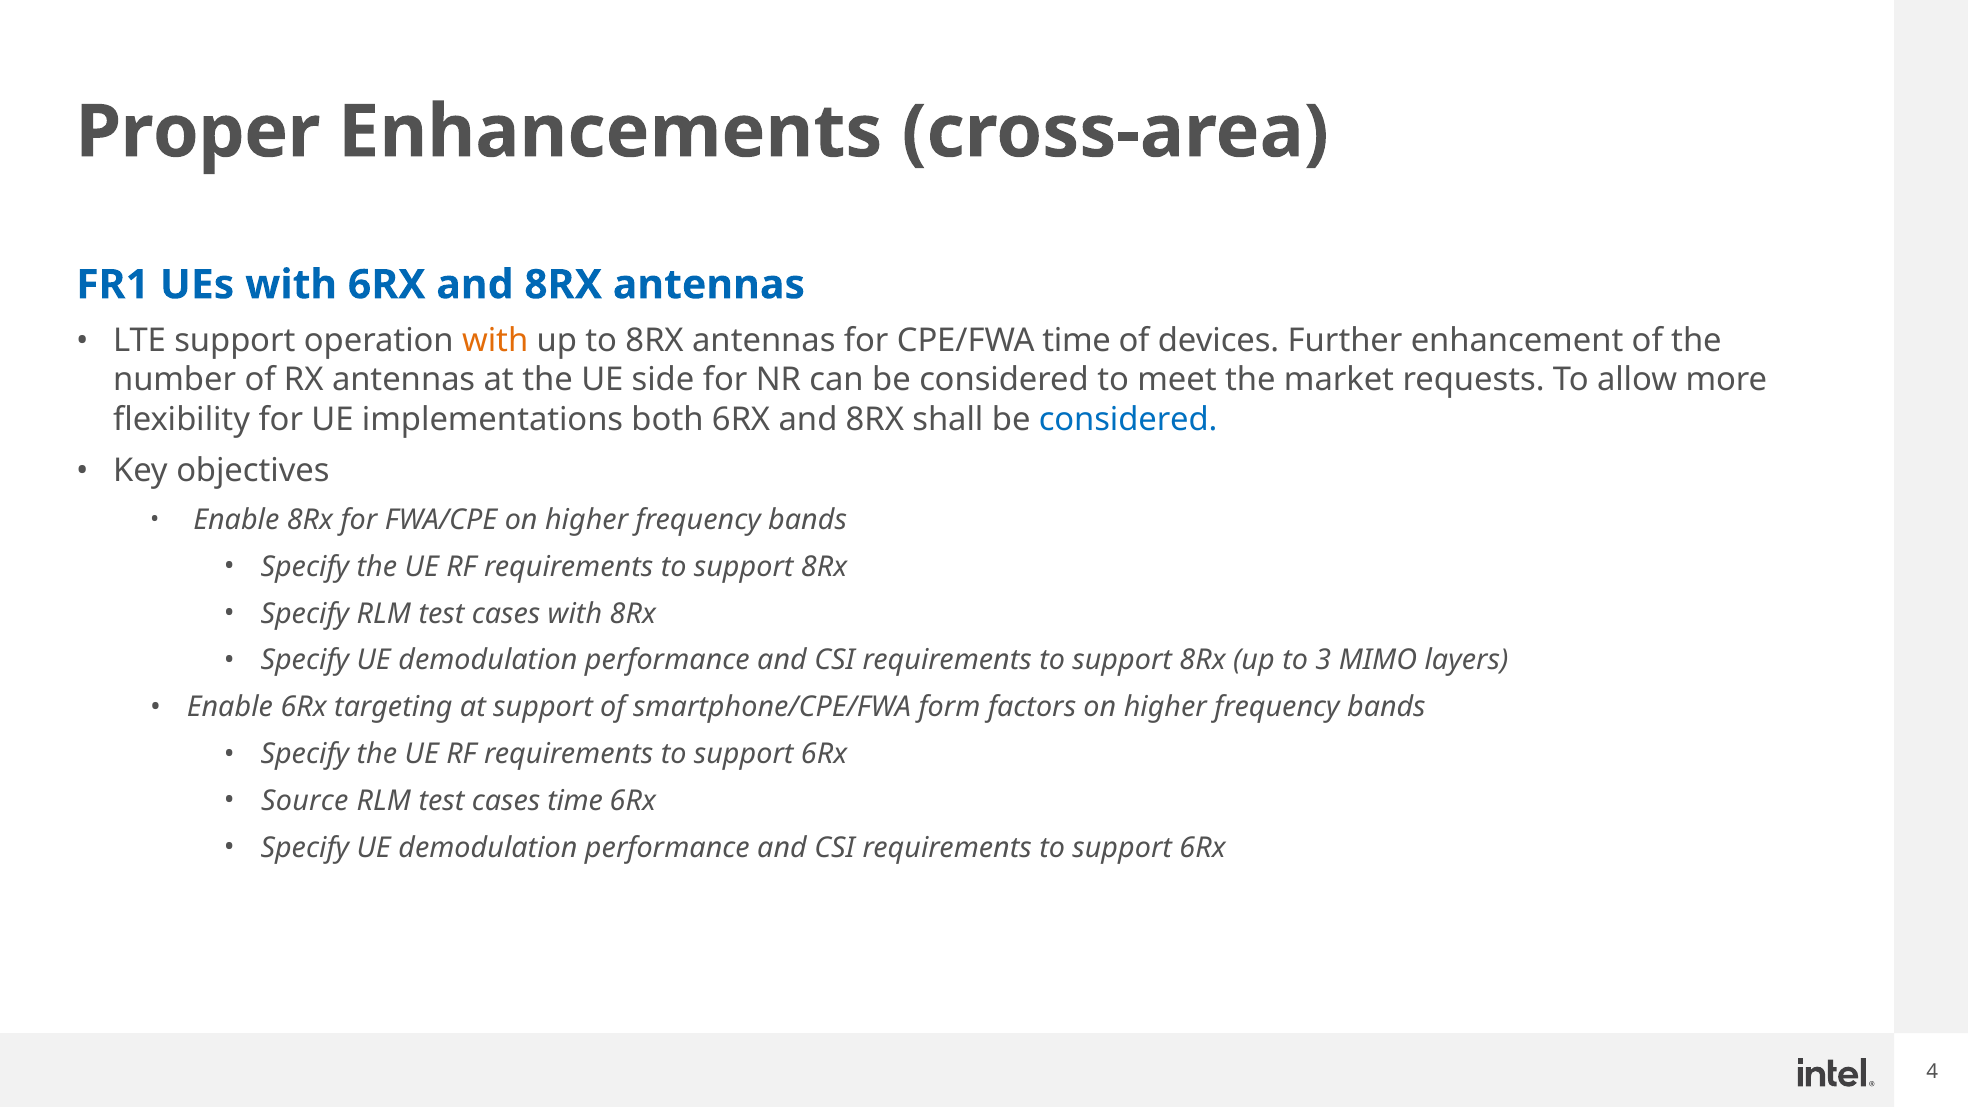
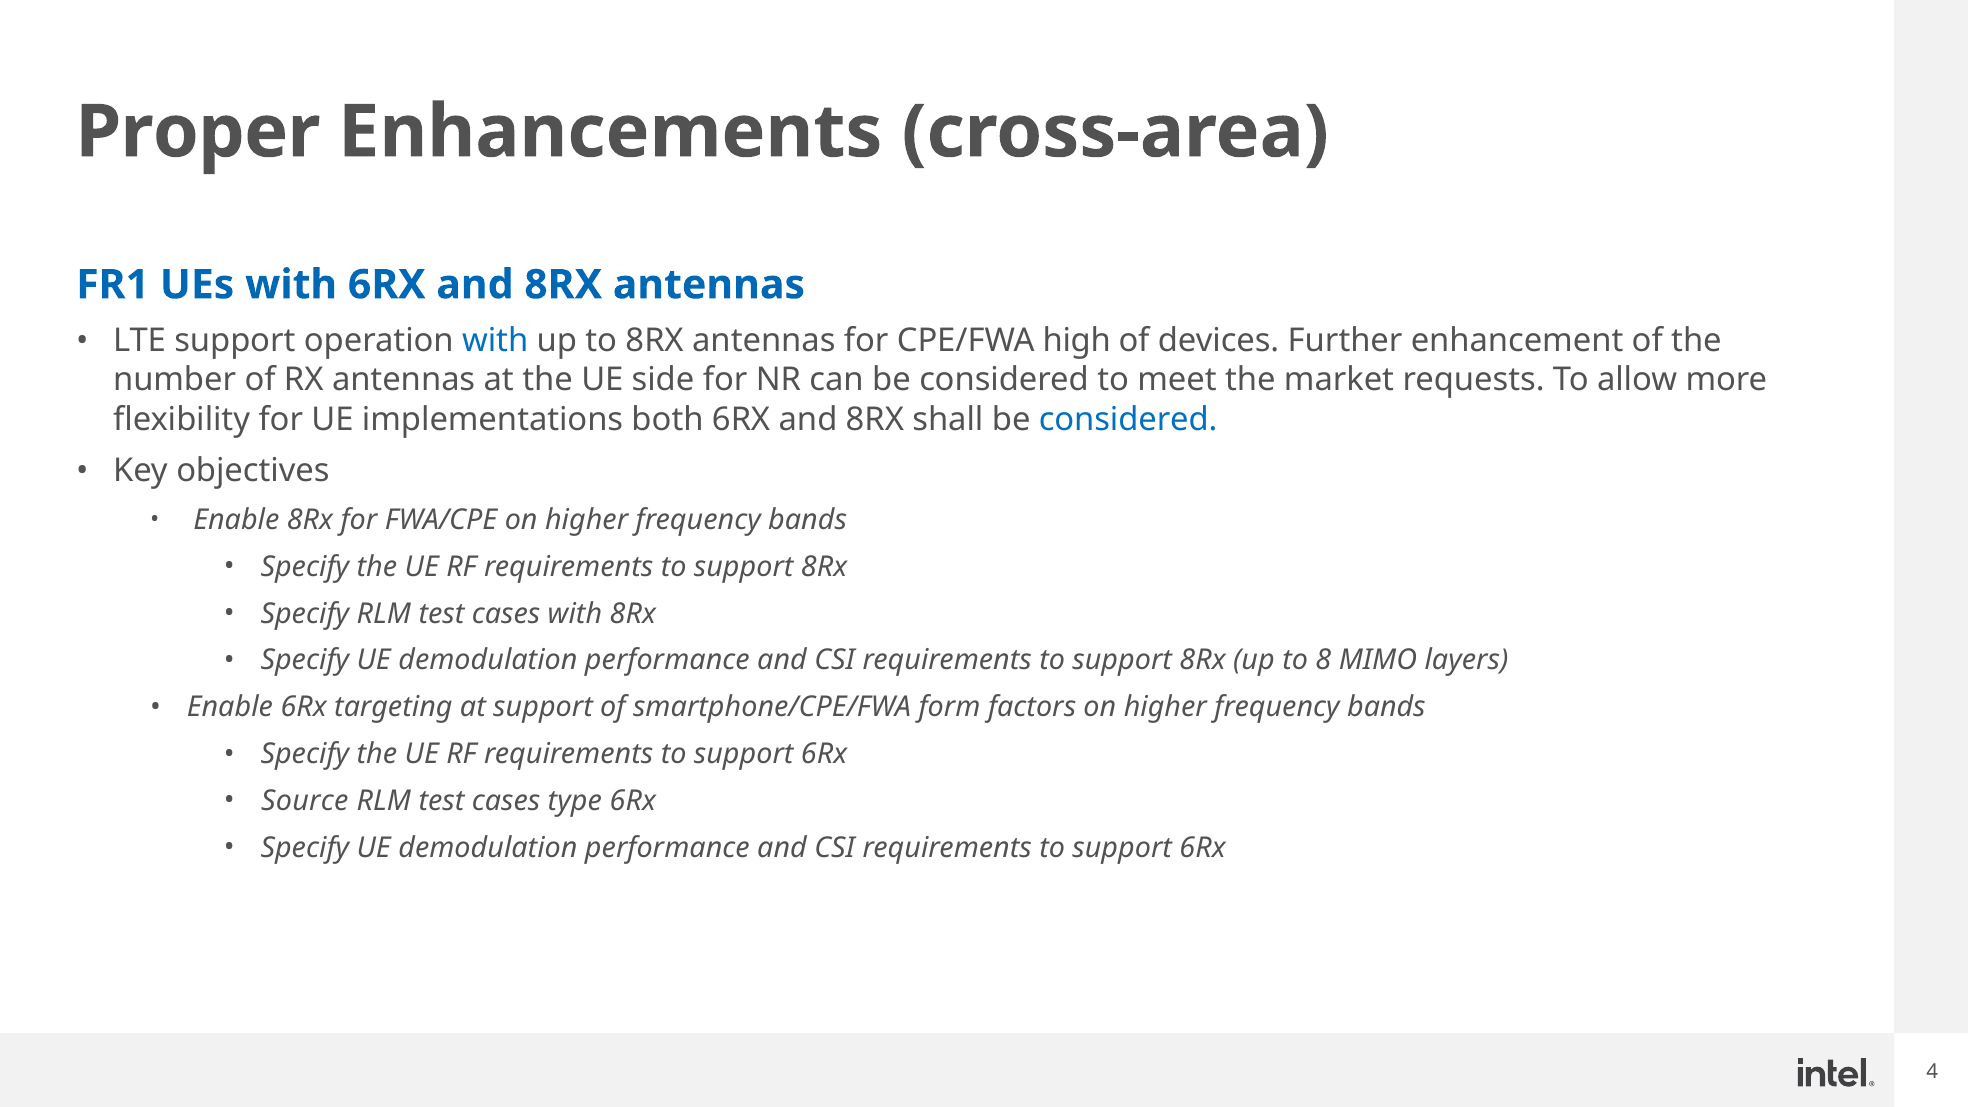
with at (495, 341) colour: orange -> blue
CPE/FWA time: time -> high
3: 3 -> 8
cases time: time -> type
